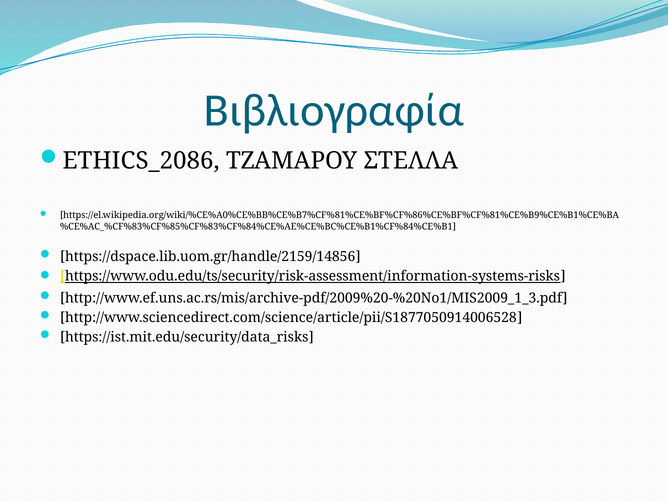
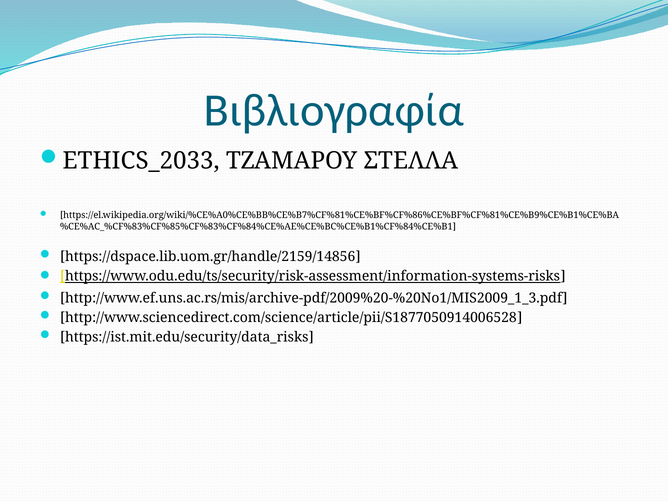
ETHICS_2086: ETHICS_2086 -> ETHICS_2033
